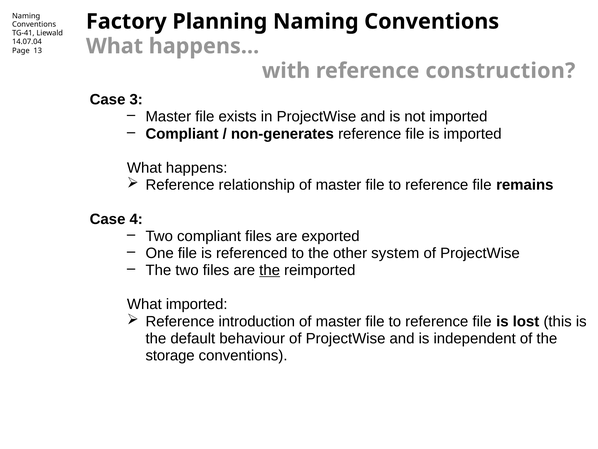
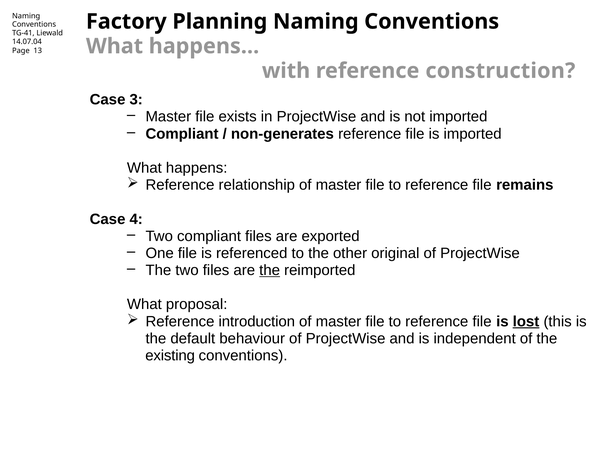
system: system -> original
What imported: imported -> proposal
lost underline: none -> present
storage: storage -> existing
